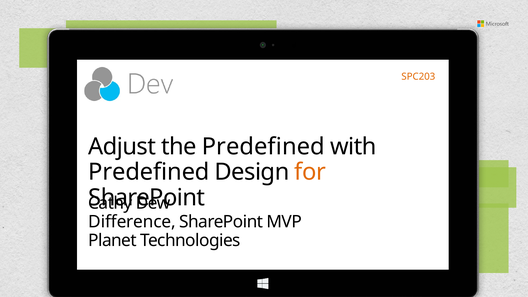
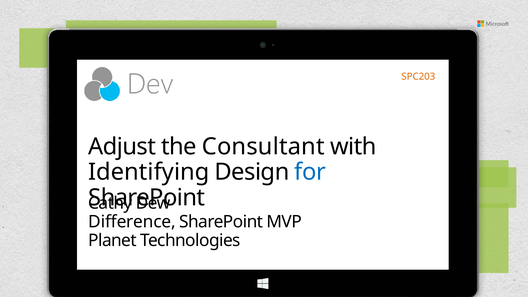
the Predefined: Predefined -> Consultant
Predefined at (149, 172): Predefined -> Identifying
for colour: orange -> blue
